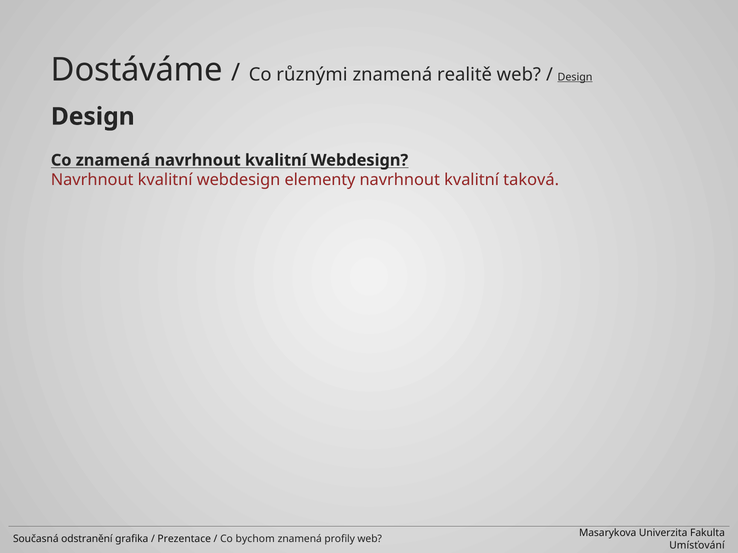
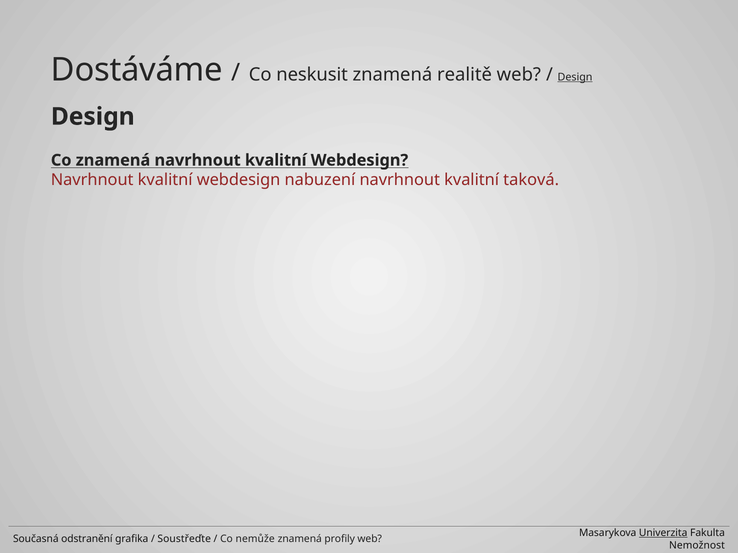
různými: různými -> neskusit
elementy: elementy -> nabuzení
Univerzita underline: none -> present
Prezentace: Prezentace -> Soustřeďte
bychom: bychom -> nemůže
Umísťování: Umísťování -> Nemožnost
